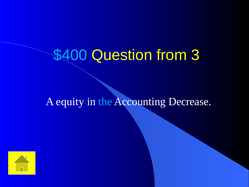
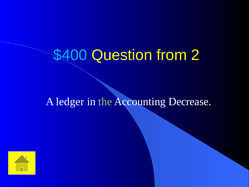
3: 3 -> 2
equity: equity -> ledger
the colour: light blue -> light green
